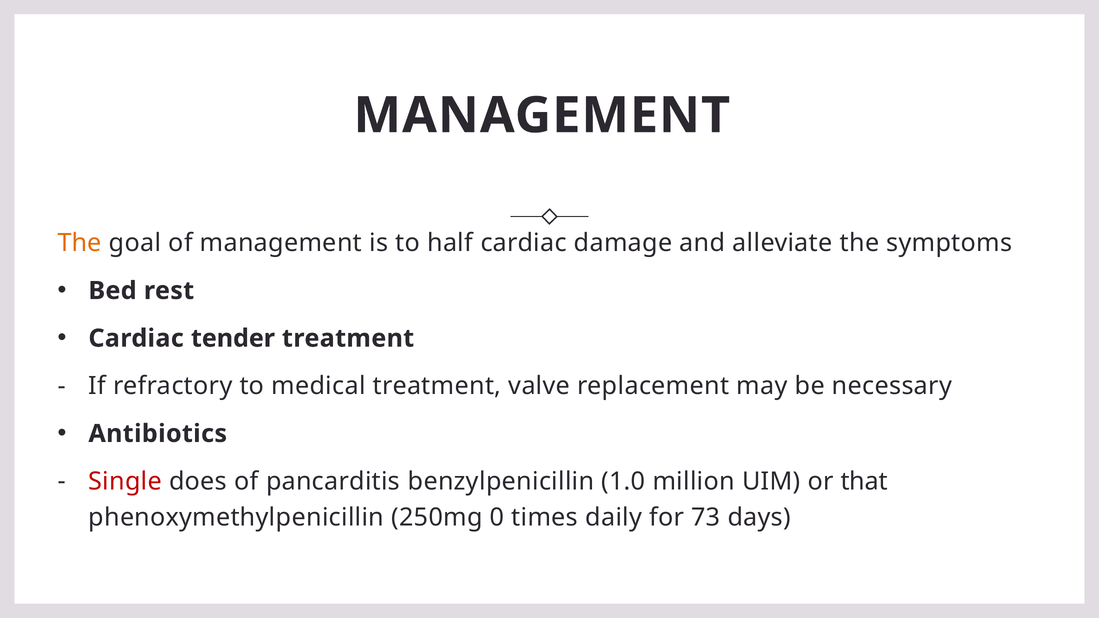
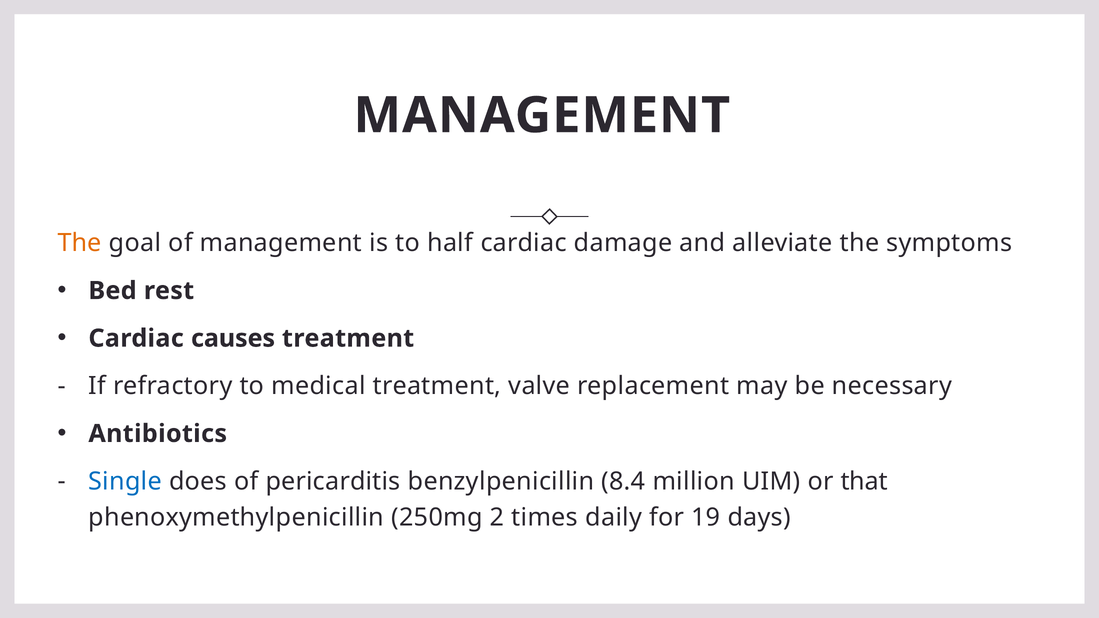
tender: tender -> causes
Single colour: red -> blue
pancarditis: pancarditis -> pericarditis
1.0: 1.0 -> 8.4
0: 0 -> 2
73: 73 -> 19
